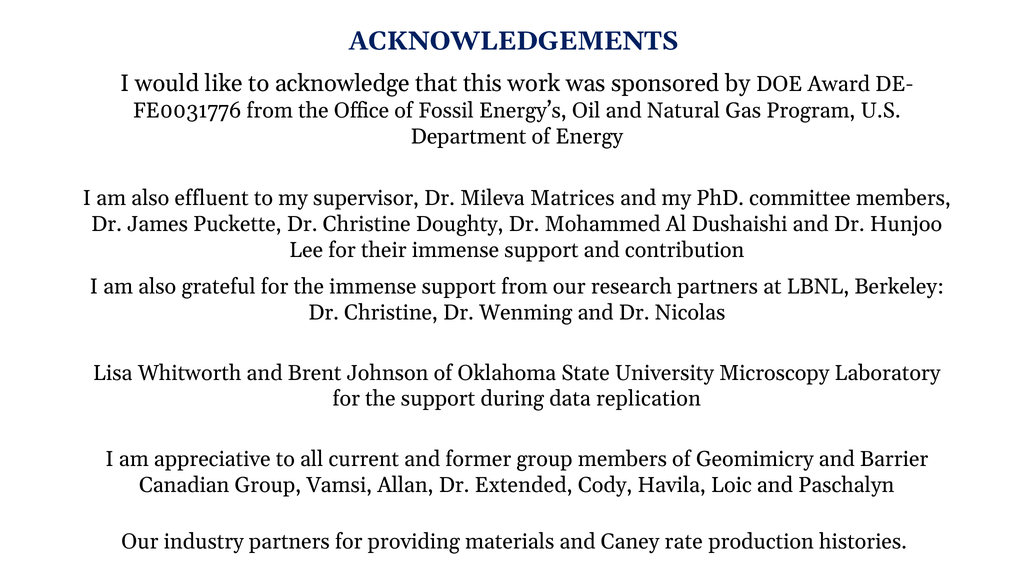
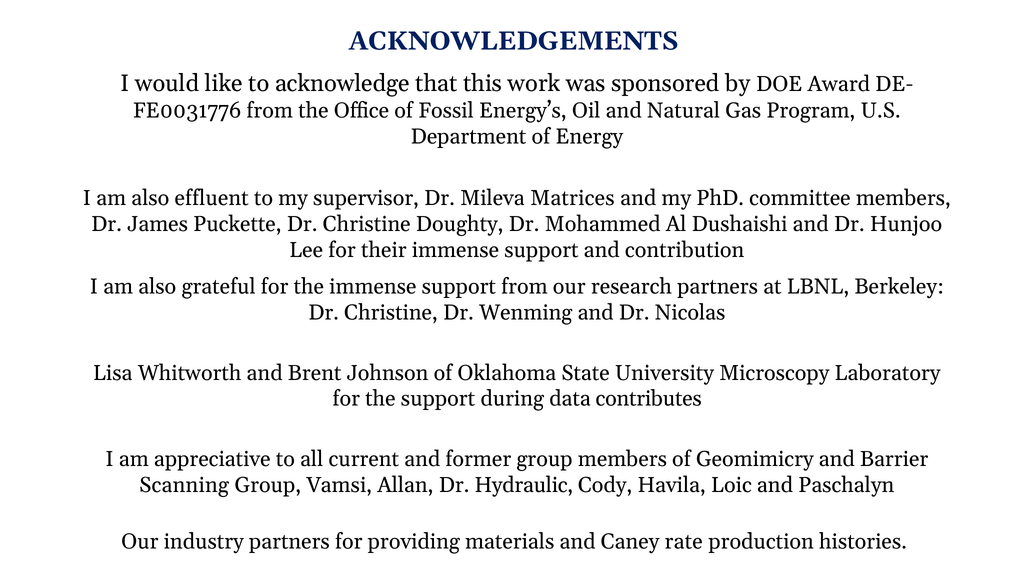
replication: replication -> contributes
Canadian: Canadian -> Scanning
Extended: Extended -> Hydraulic
